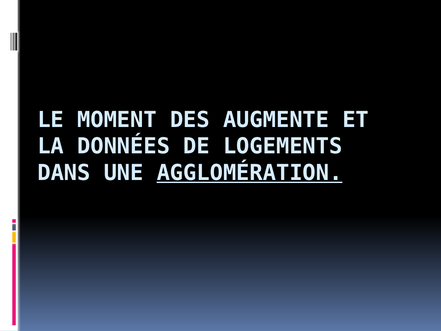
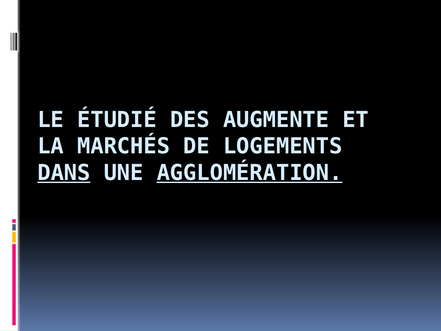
MOMENT: MOMENT -> ÉTUDIÉ
DONNÉES: DONNÉES -> MARCHÉS
DANS underline: none -> present
